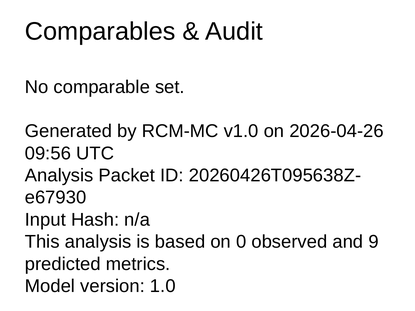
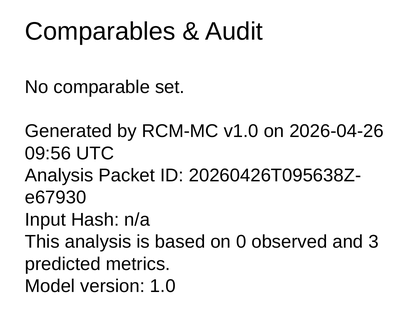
9: 9 -> 3
